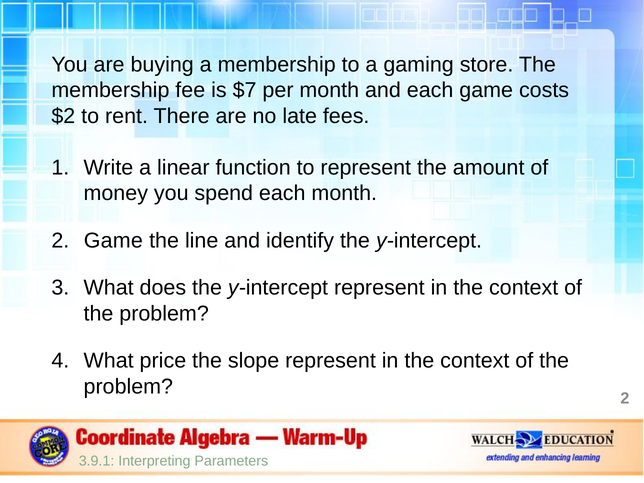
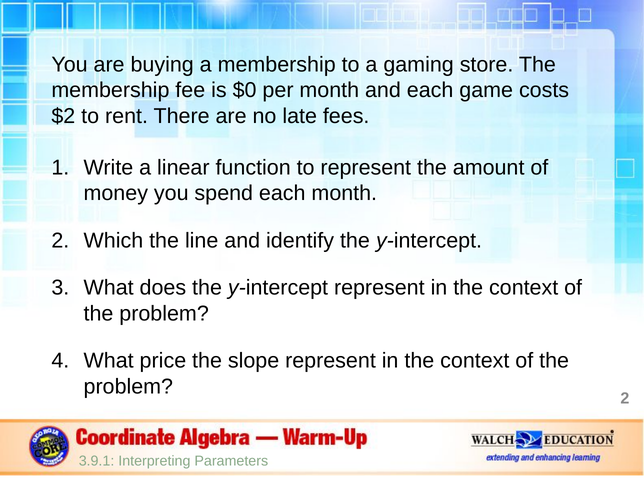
$7: $7 -> $0
2 Game: Game -> Which
